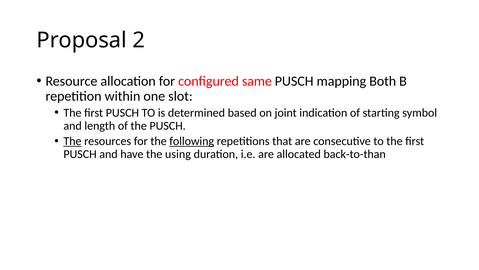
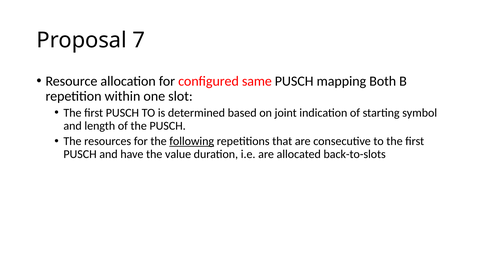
2: 2 -> 7
The at (72, 141) underline: present -> none
using: using -> value
back-to-than: back-to-than -> back-to-slots
